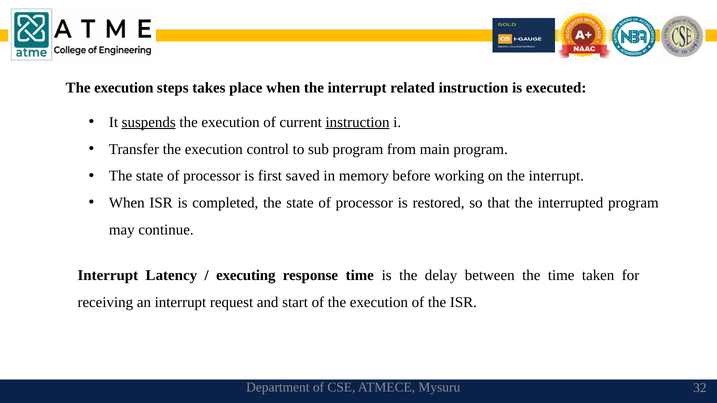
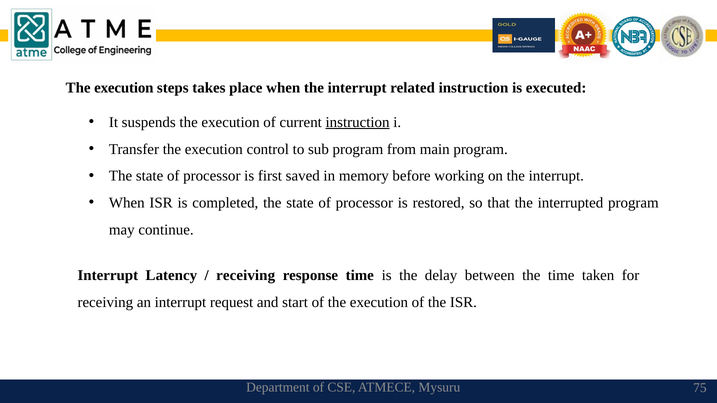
suspends underline: present -> none
executing at (246, 276): executing -> receiving
32: 32 -> 75
